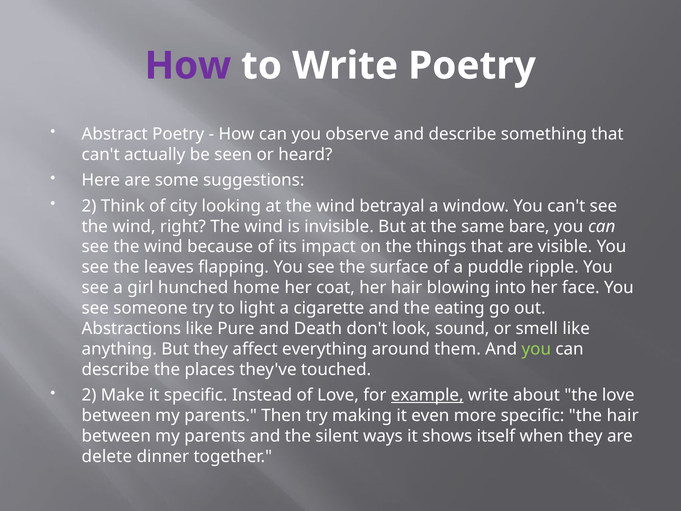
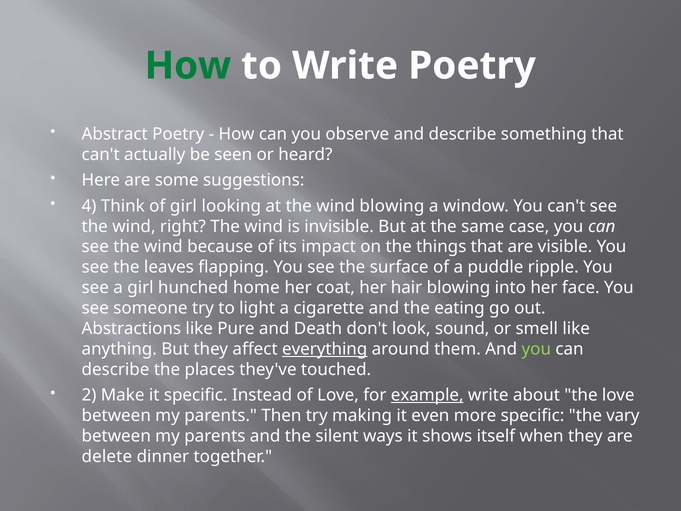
How at (188, 66) colour: purple -> green
2 at (89, 206): 2 -> 4
of city: city -> girl
wind betrayal: betrayal -> blowing
bare: bare -> case
everything underline: none -> present
the hair: hair -> vary
